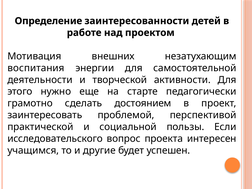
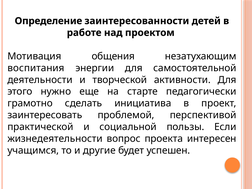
внешних: внешних -> общения
достоянием: достоянием -> инициатива
исследовательского: исследовательского -> жизнедеятельности
